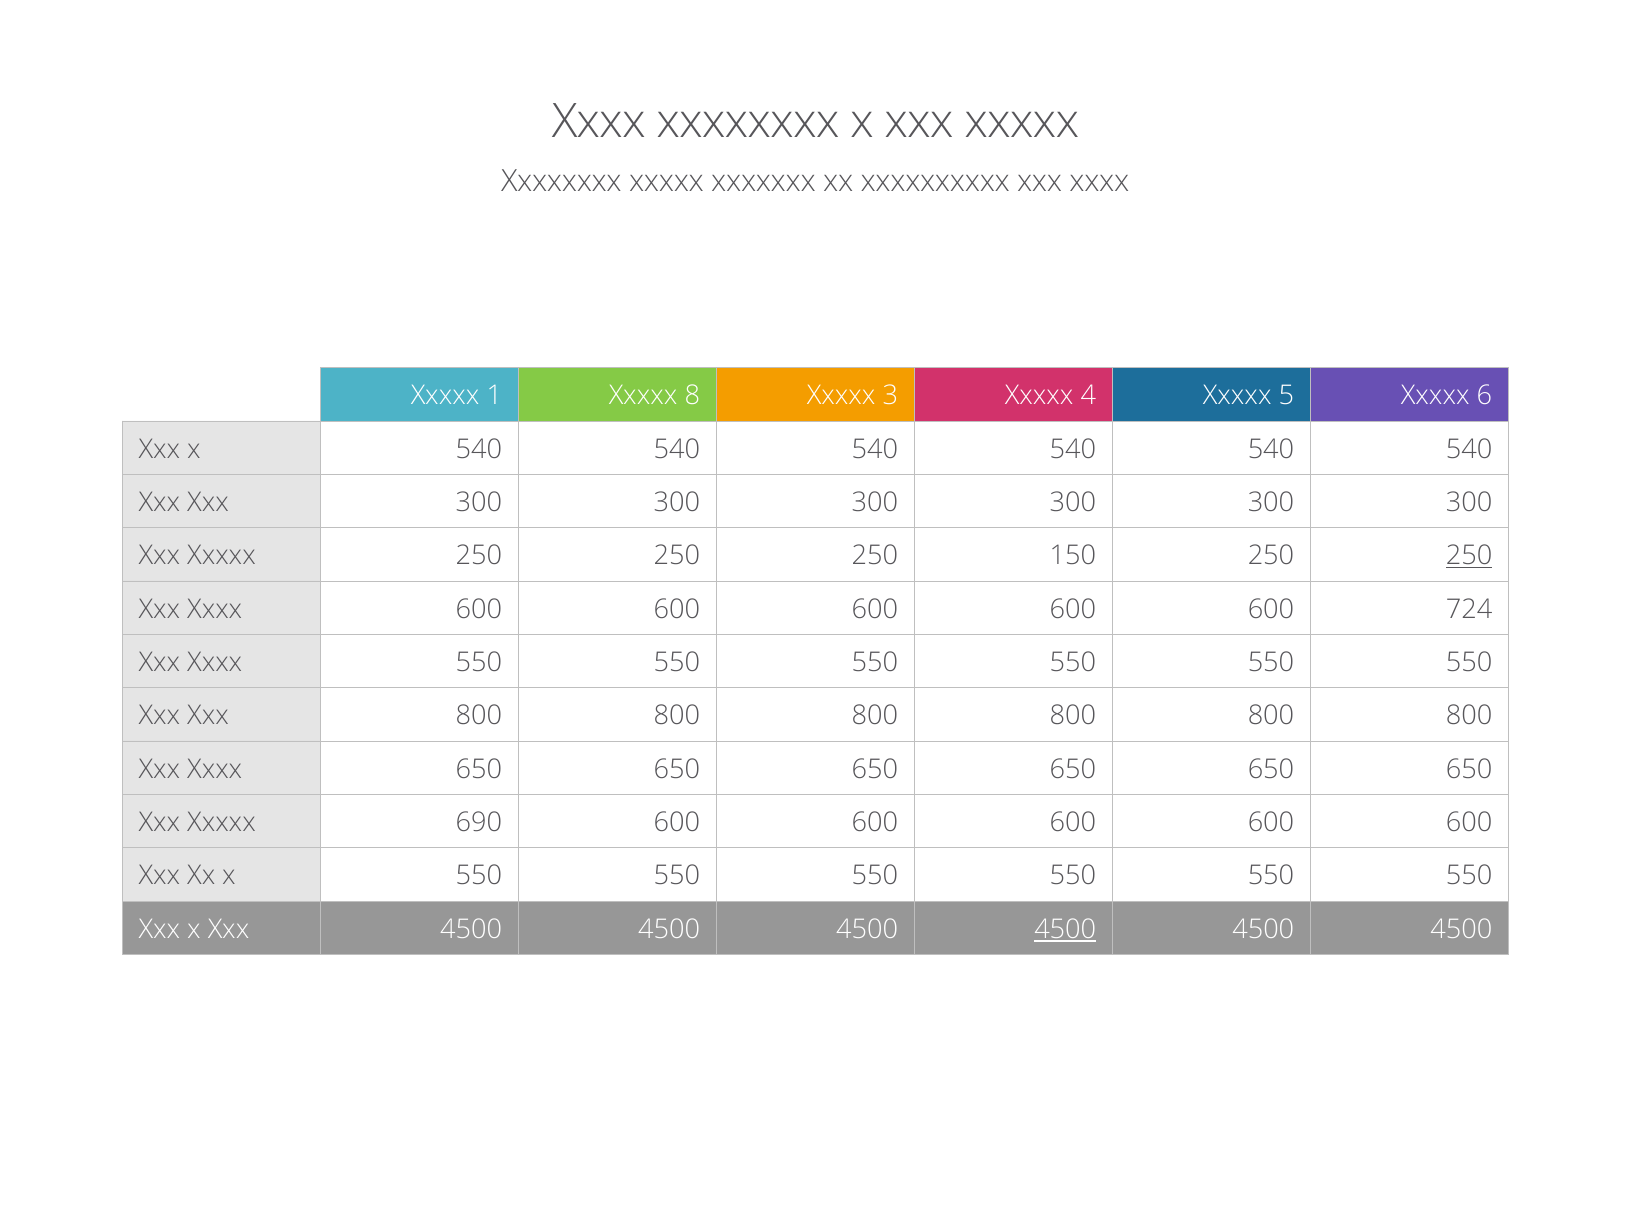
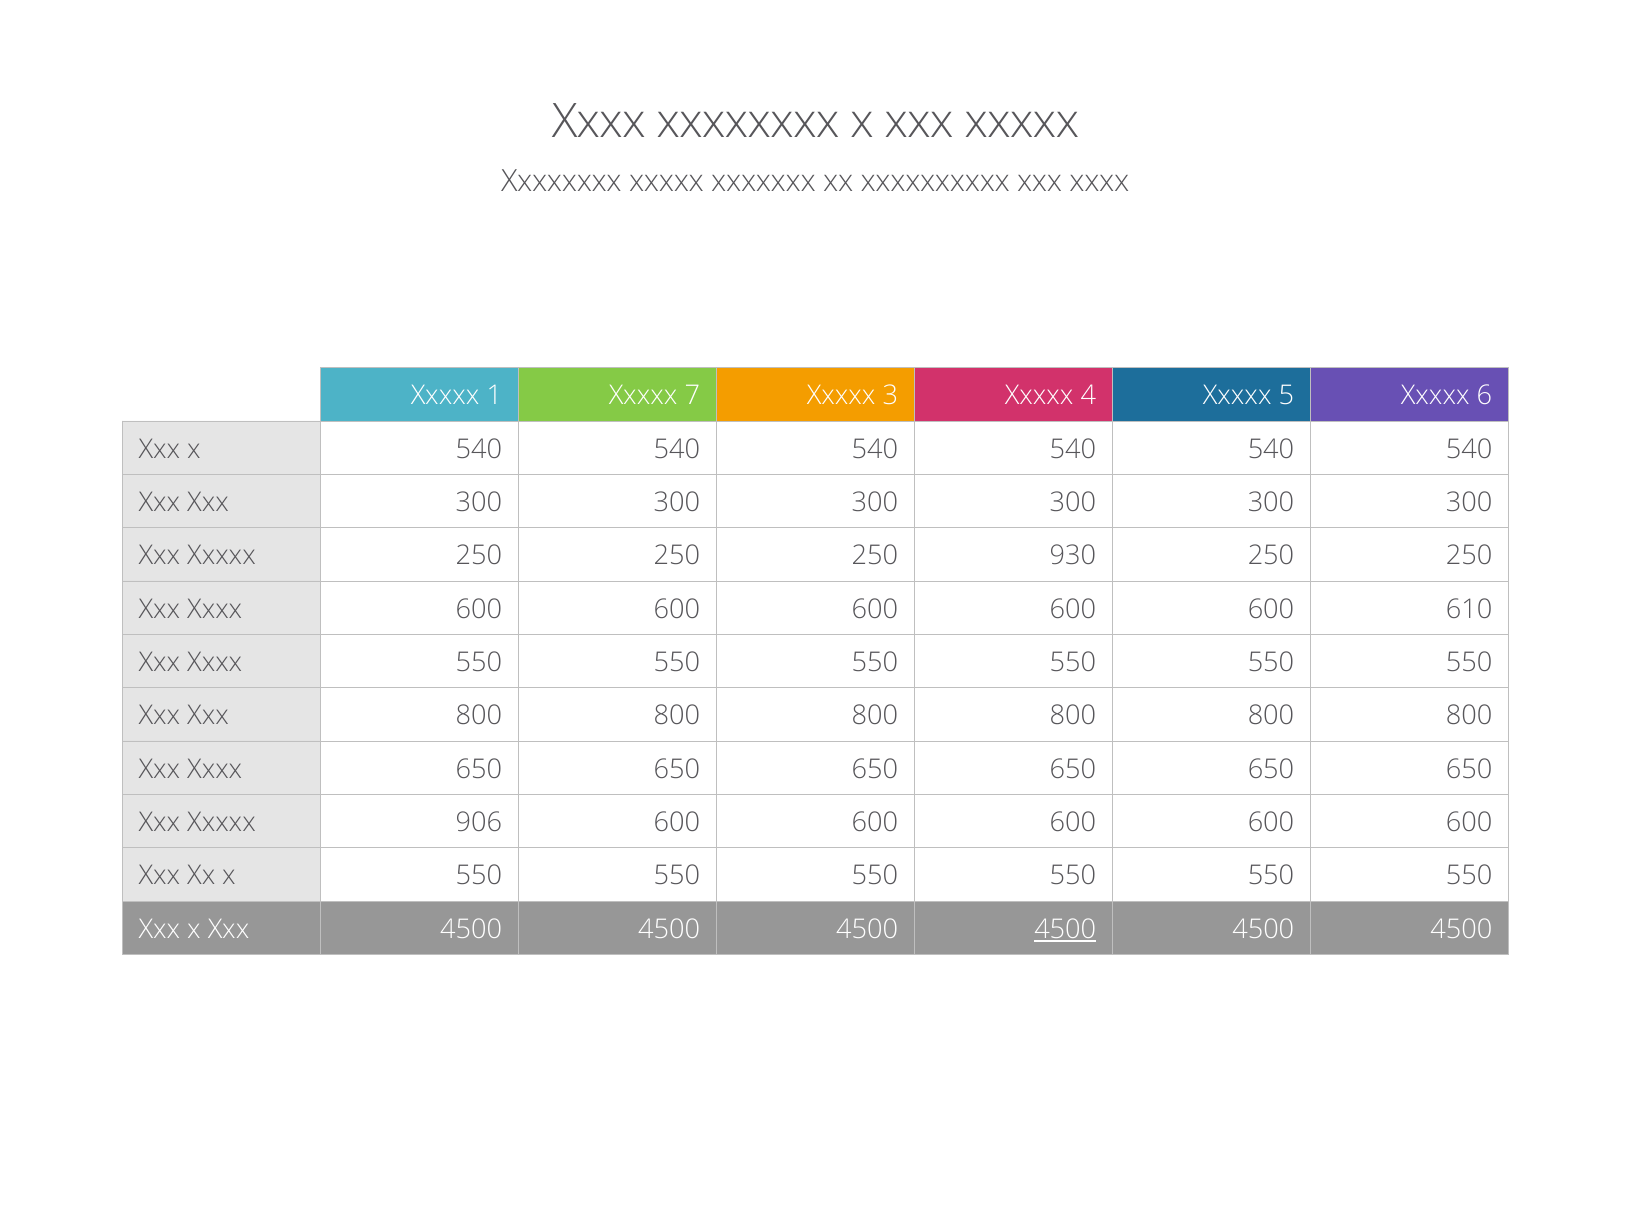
8: 8 -> 7
150: 150 -> 930
250 at (1469, 556) underline: present -> none
724: 724 -> 610
690: 690 -> 906
